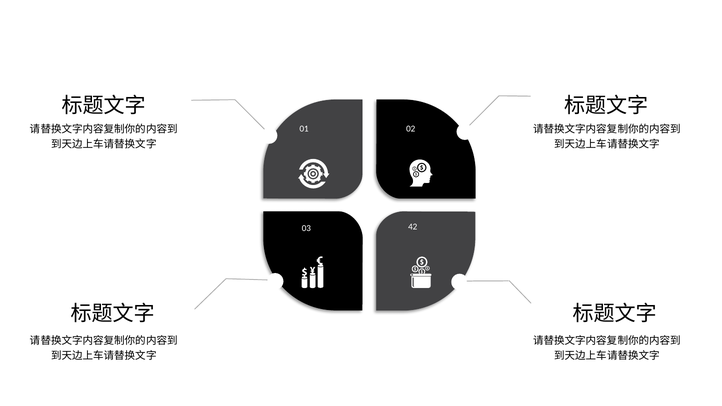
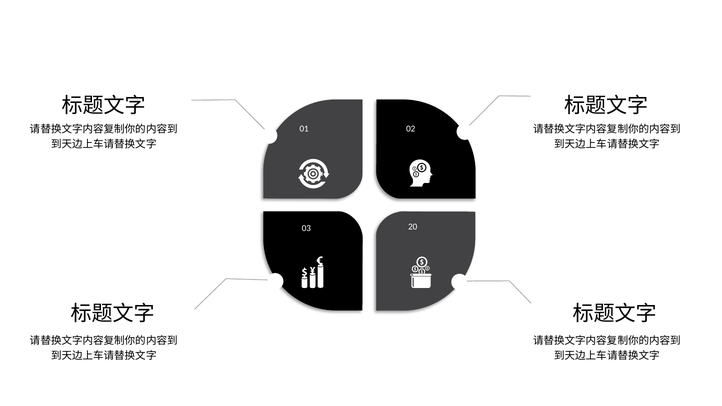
42: 42 -> 20
